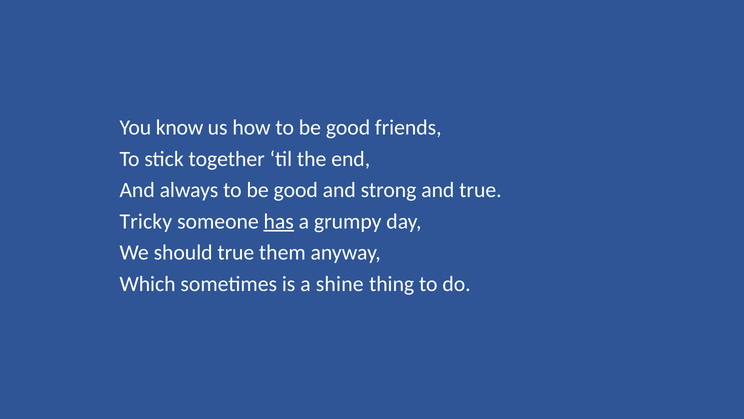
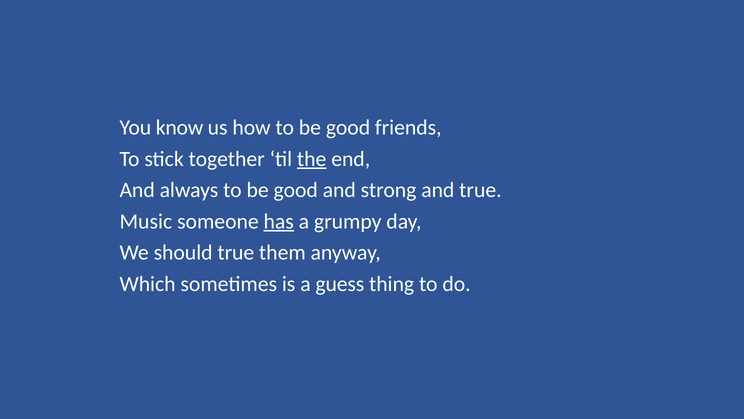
the underline: none -> present
Tricky: Tricky -> Music
shine: shine -> guess
